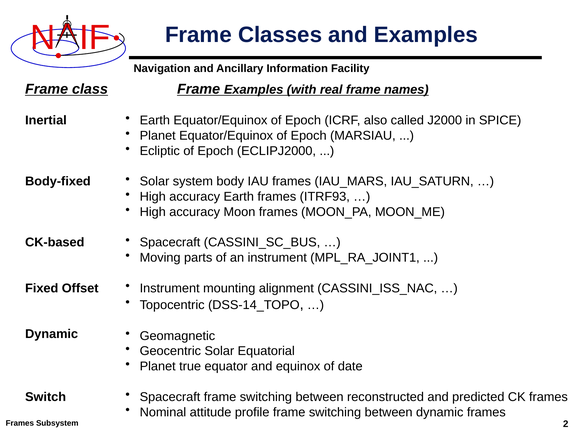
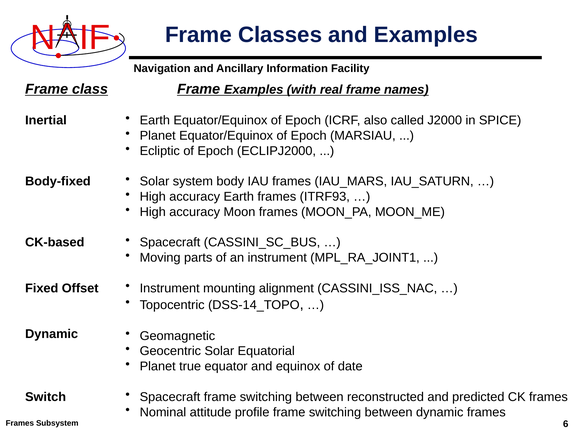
2: 2 -> 6
